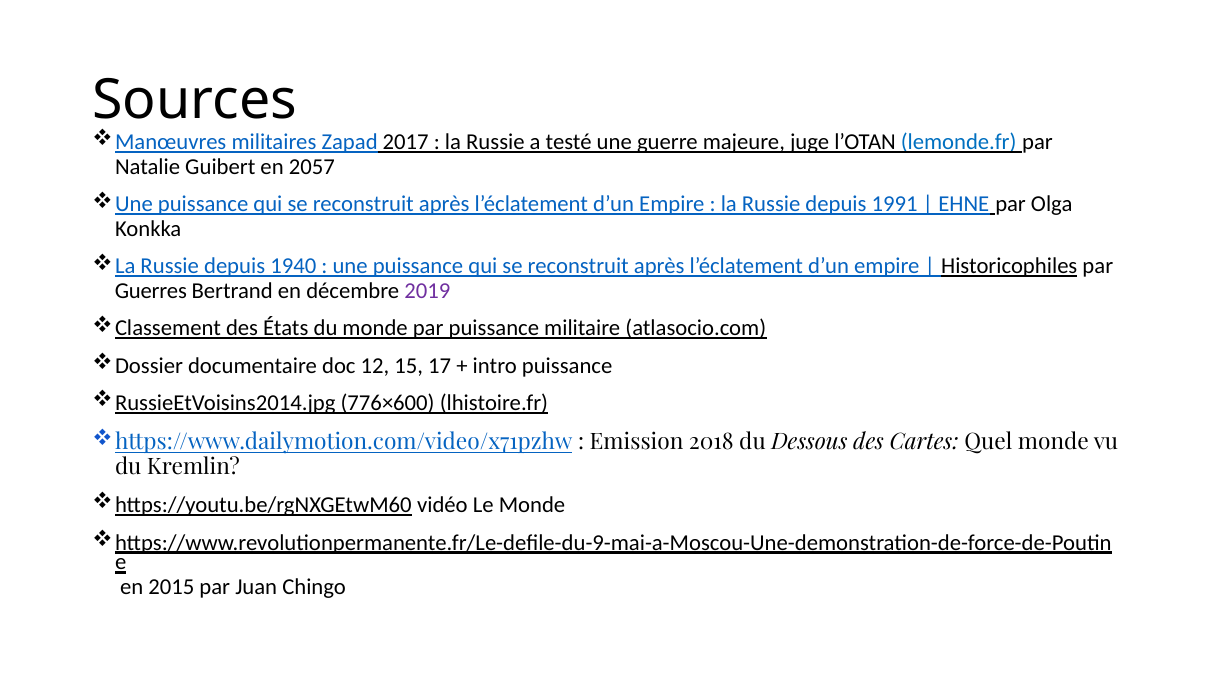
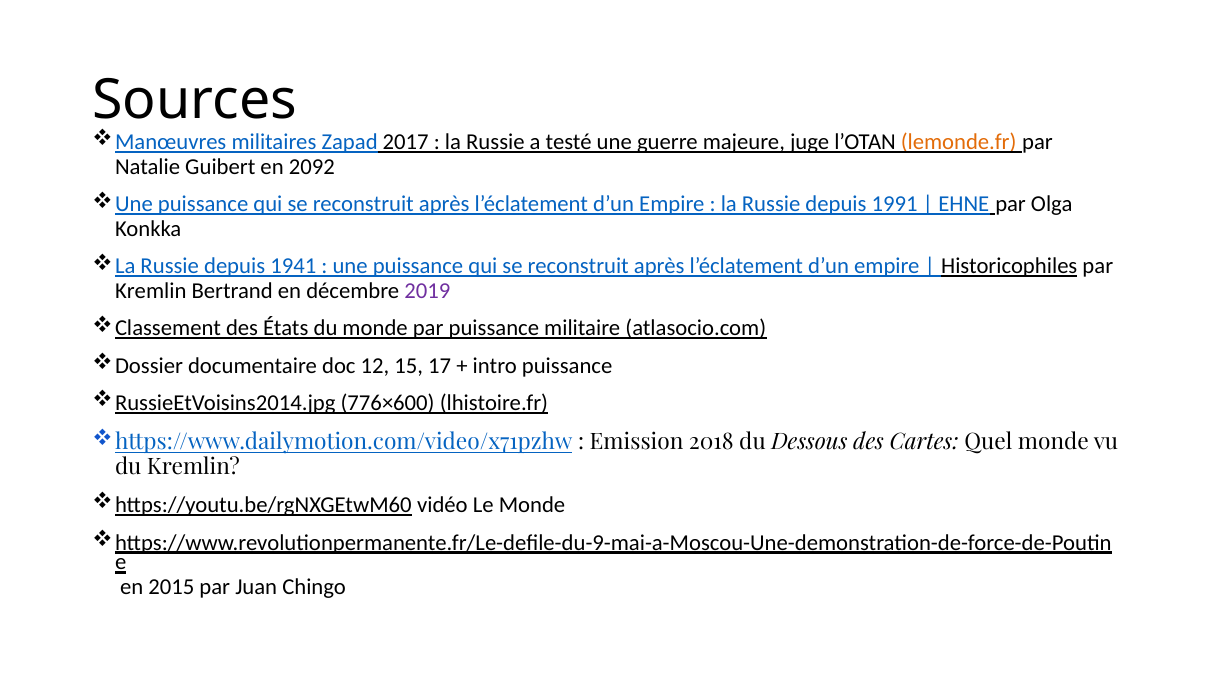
lemonde.fr colour: blue -> orange
2057: 2057 -> 2092
1940: 1940 -> 1941
Guerres at (151, 291): Guerres -> Kremlin
